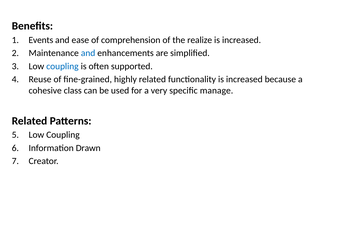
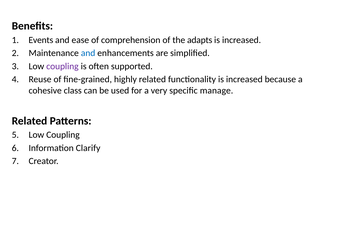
realize: realize -> adapts
coupling at (62, 66) colour: blue -> purple
Drawn: Drawn -> Clarify
